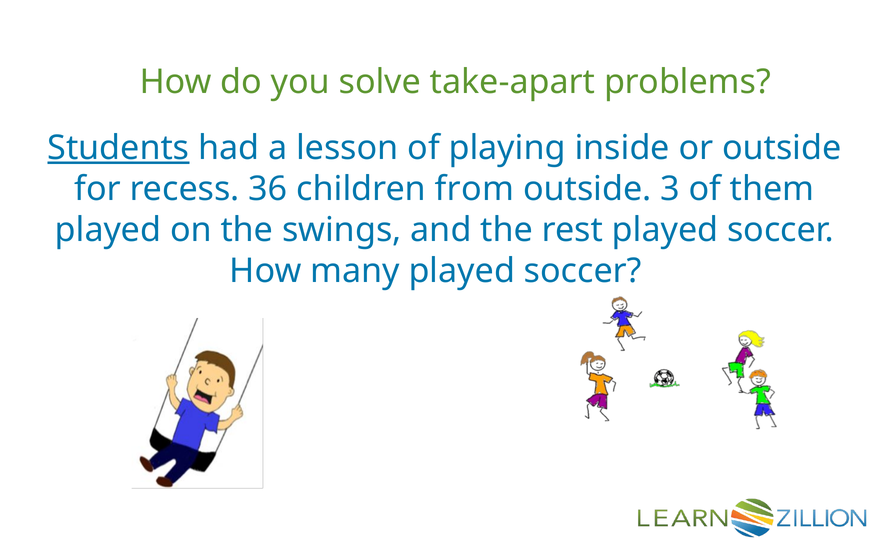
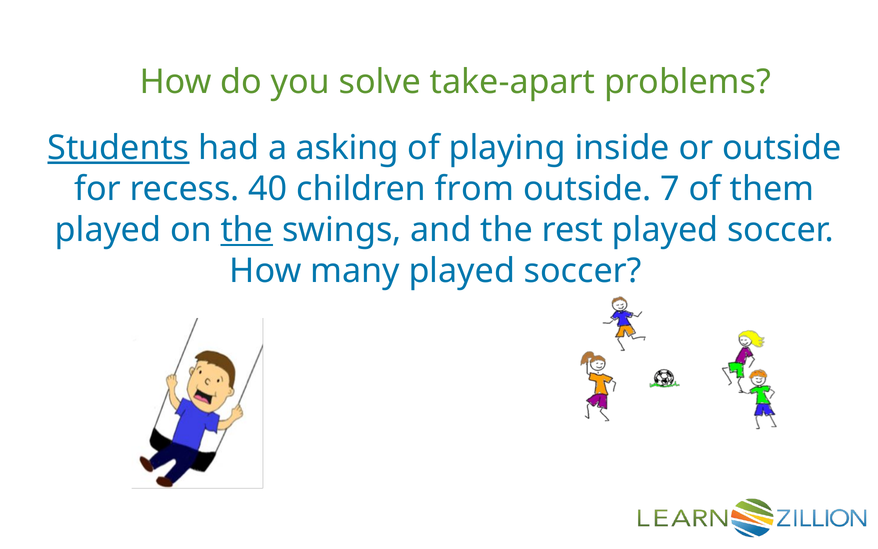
lesson: lesson -> asking
36: 36 -> 40
3: 3 -> 7
the at (247, 230) underline: none -> present
